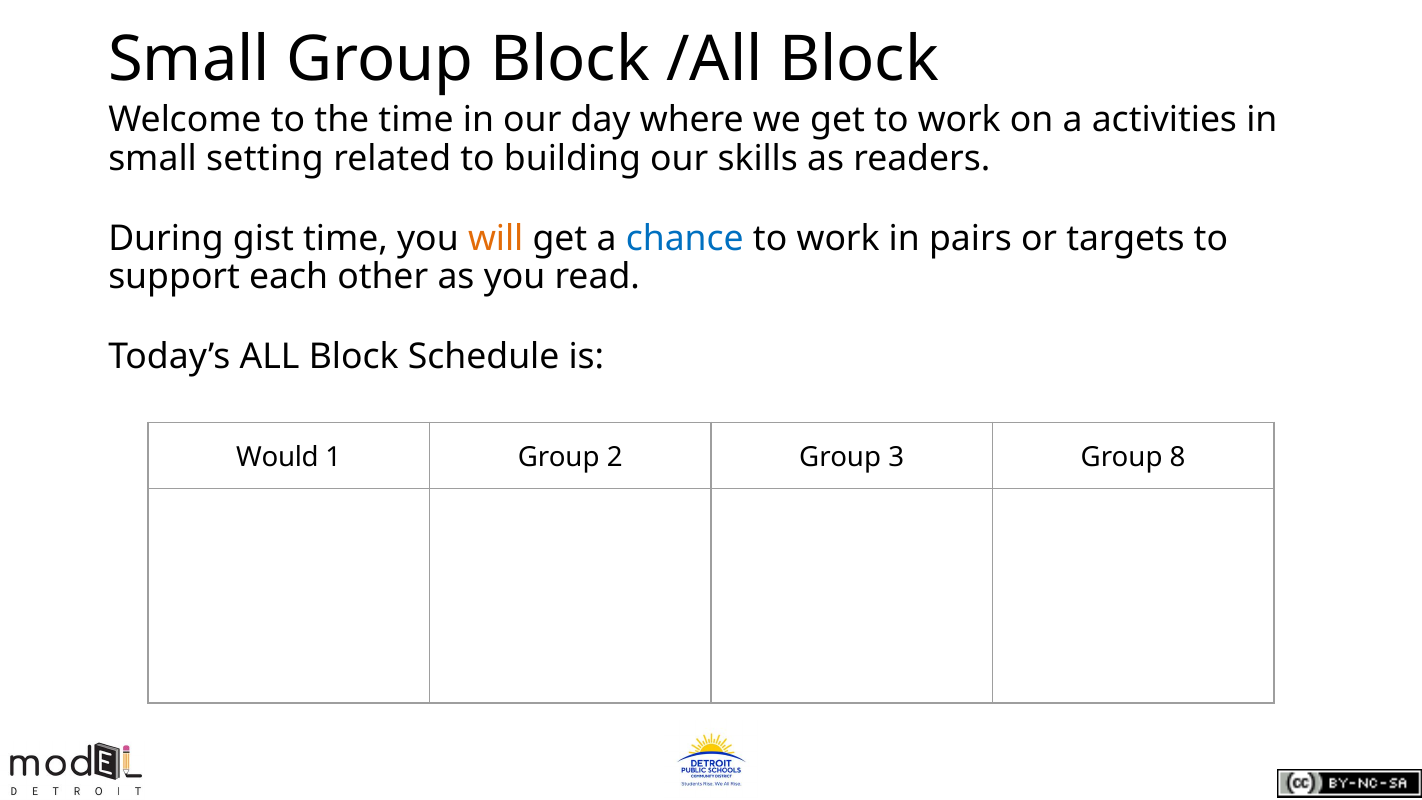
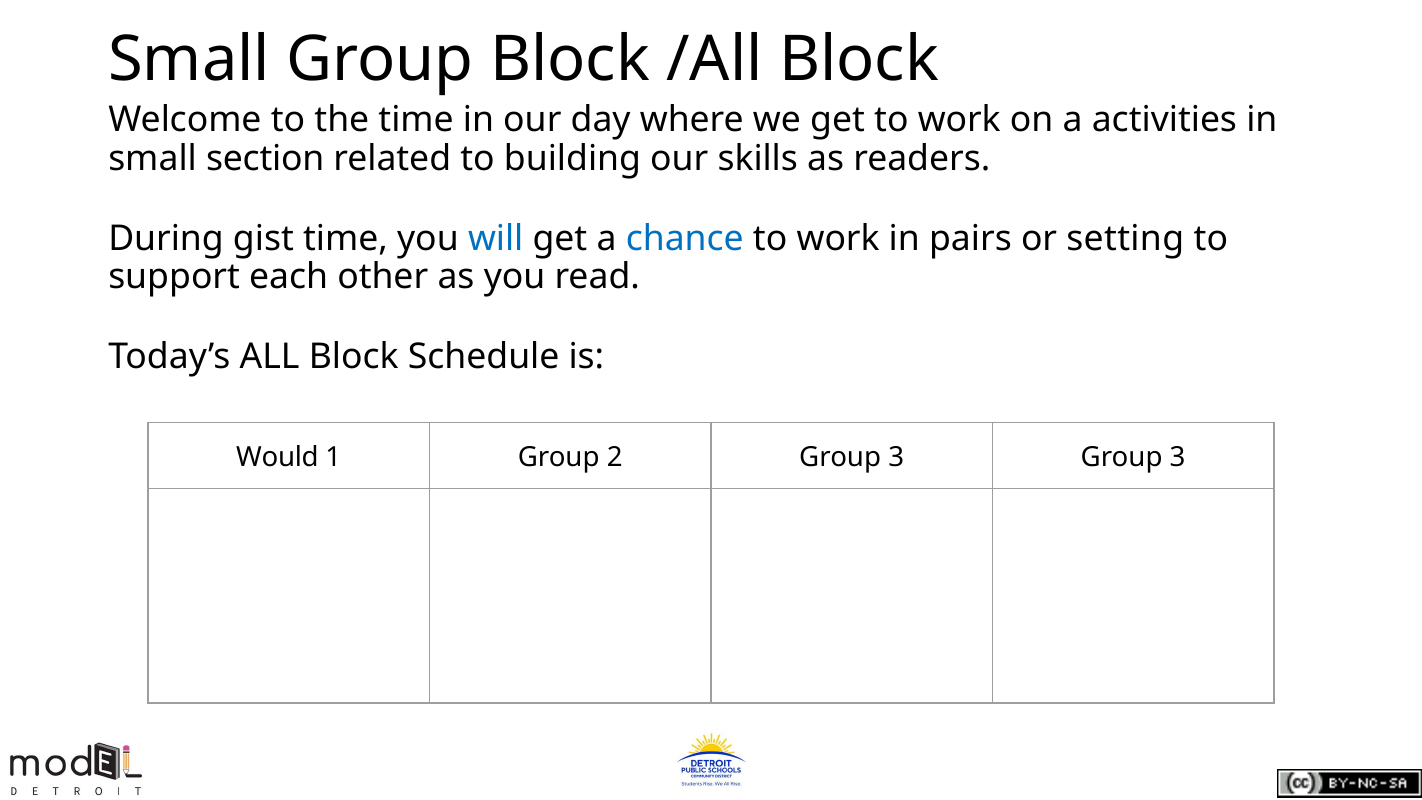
setting: setting -> section
will colour: orange -> blue
targets: targets -> setting
3 Group 8: 8 -> 3
